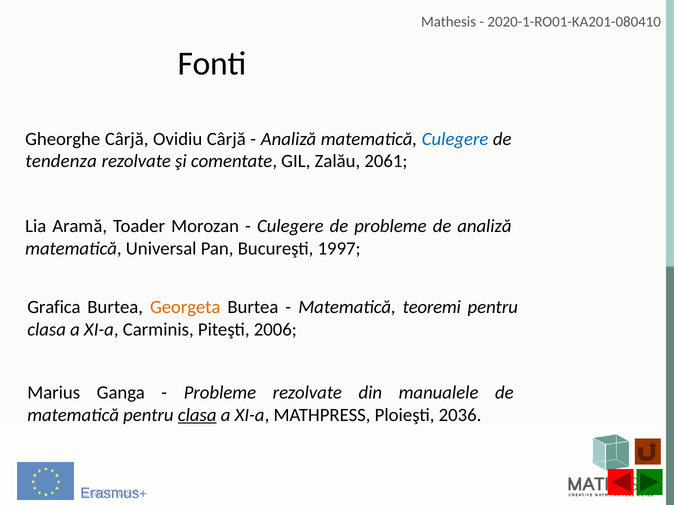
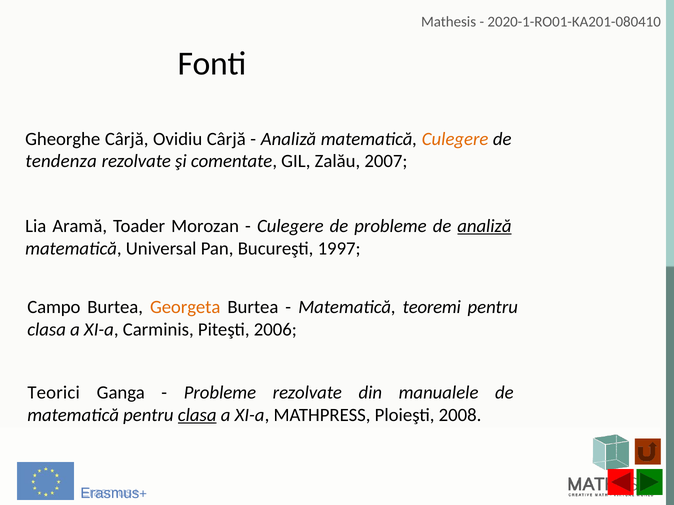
Culegere at (455, 139) colour: blue -> orange
2061: 2061 -> 2007
analiză at (484, 226) underline: none -> present
Grafica: Grafica -> Campo
Marius: Marius -> Teorici
2036: 2036 -> 2008
